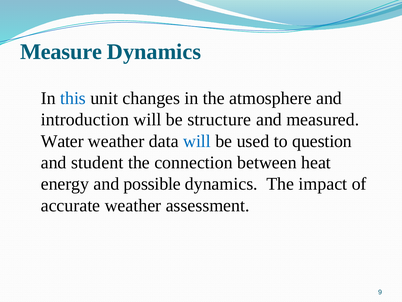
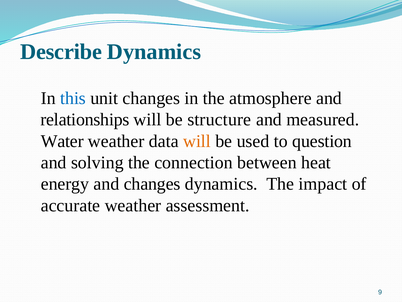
Measure: Measure -> Describe
introduction: introduction -> relationships
will at (197, 141) colour: blue -> orange
student: student -> solving
and possible: possible -> changes
